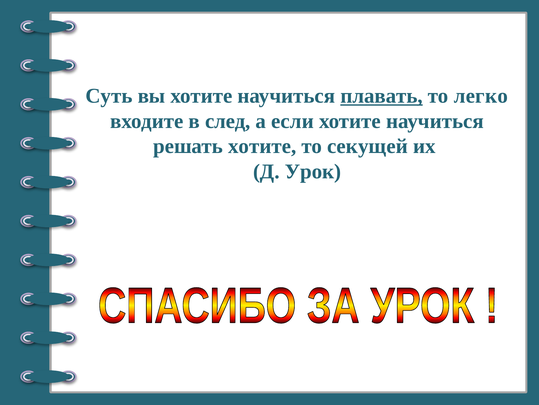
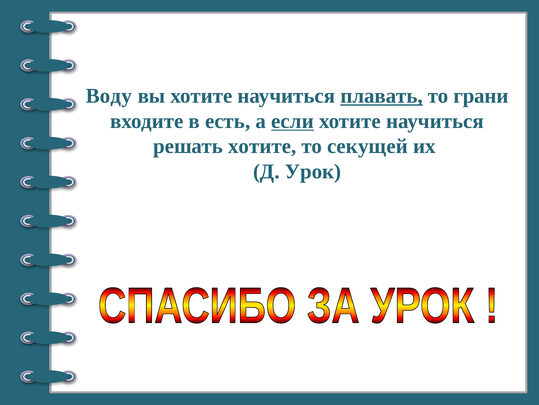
Суть: Суть -> Воду
легко: легко -> грани
след: след -> есть
если underline: none -> present
